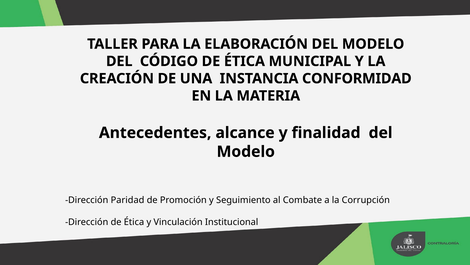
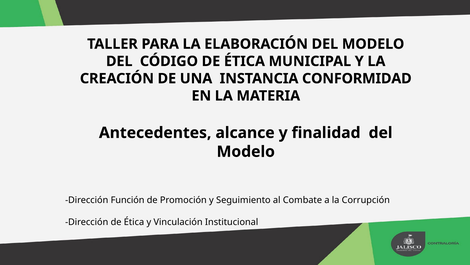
Paridad: Paridad -> Función
